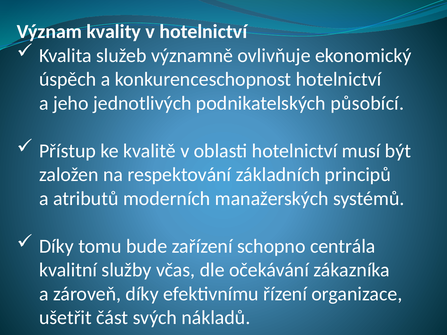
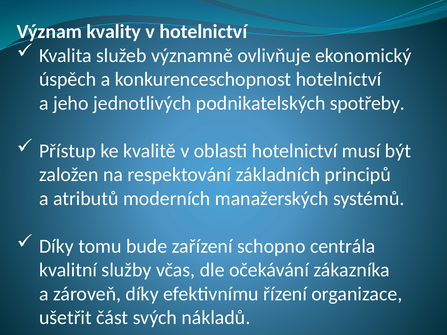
působící: působící -> spotřeby
